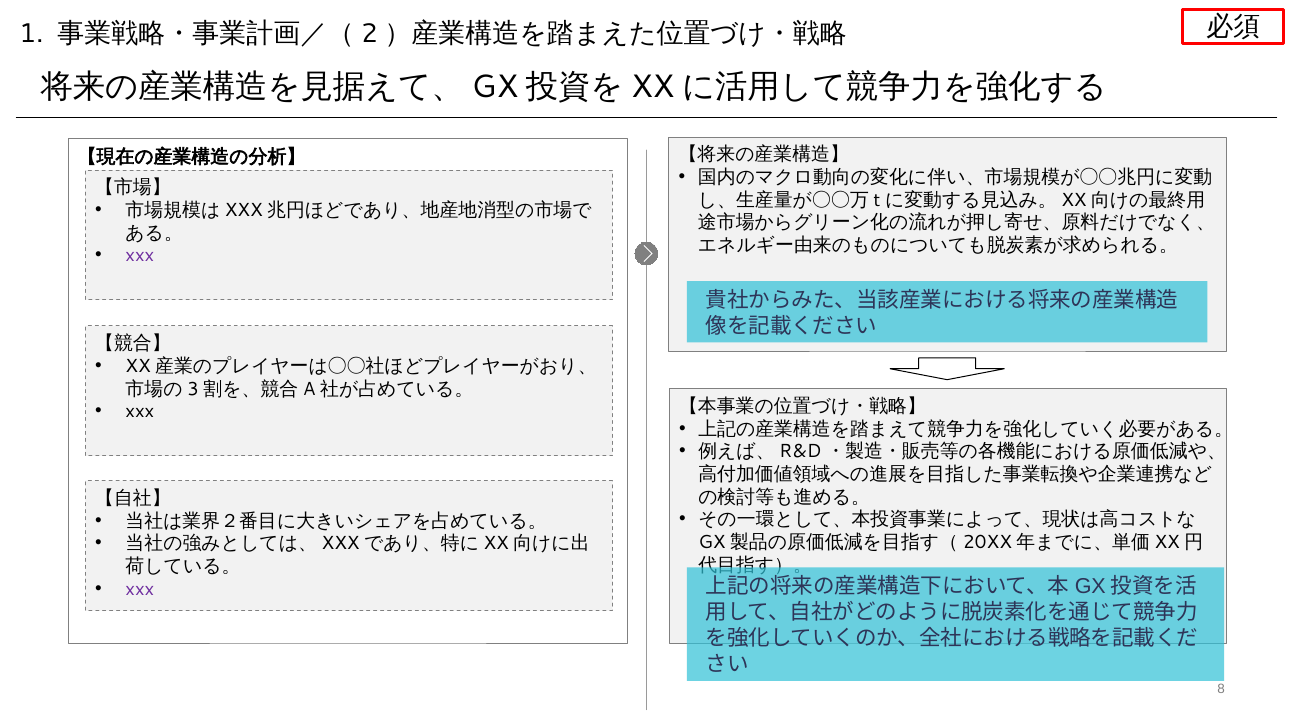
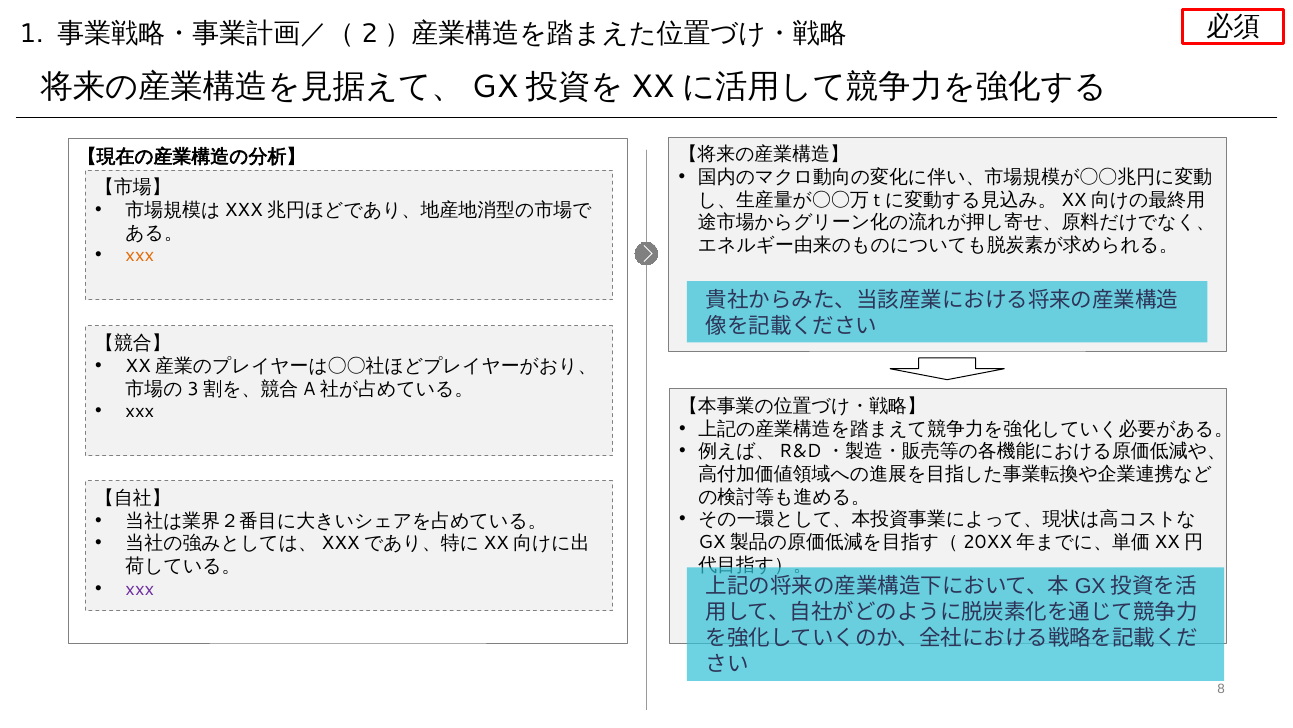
xxx at (140, 255) colour: purple -> orange
